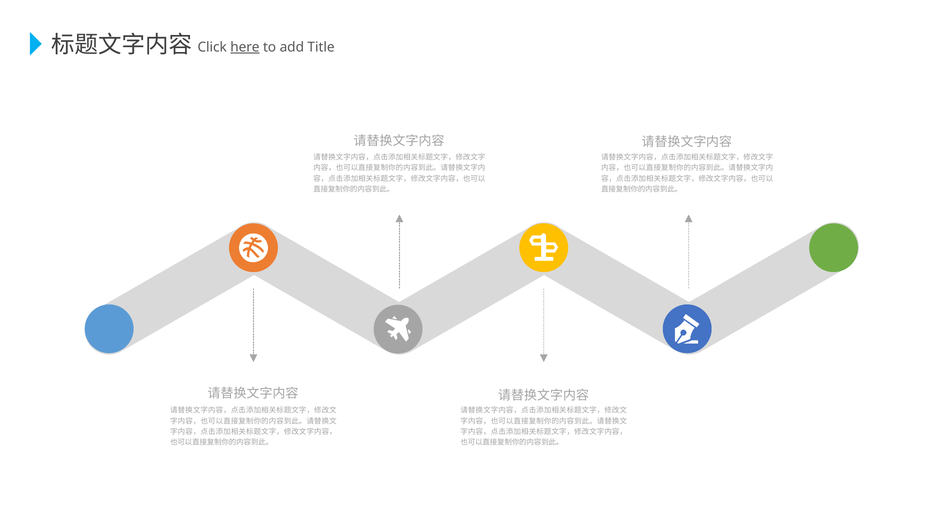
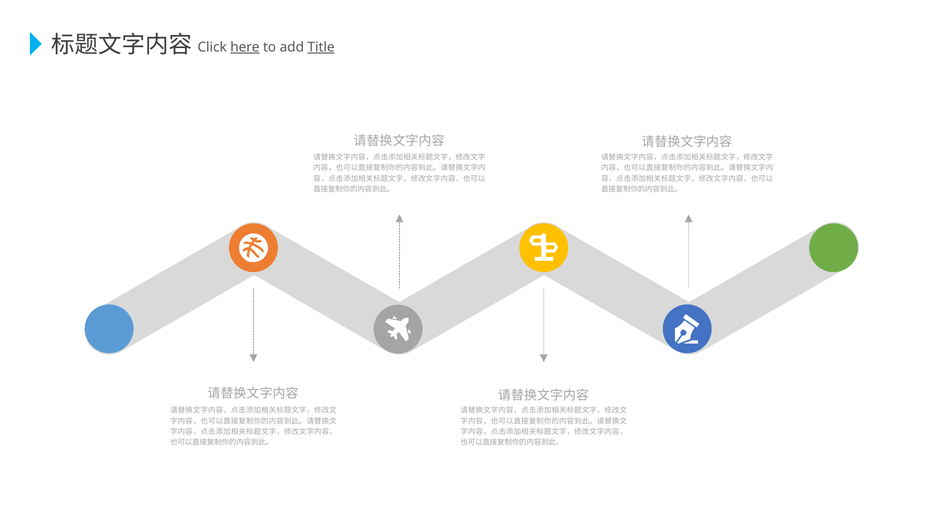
Title underline: none -> present
